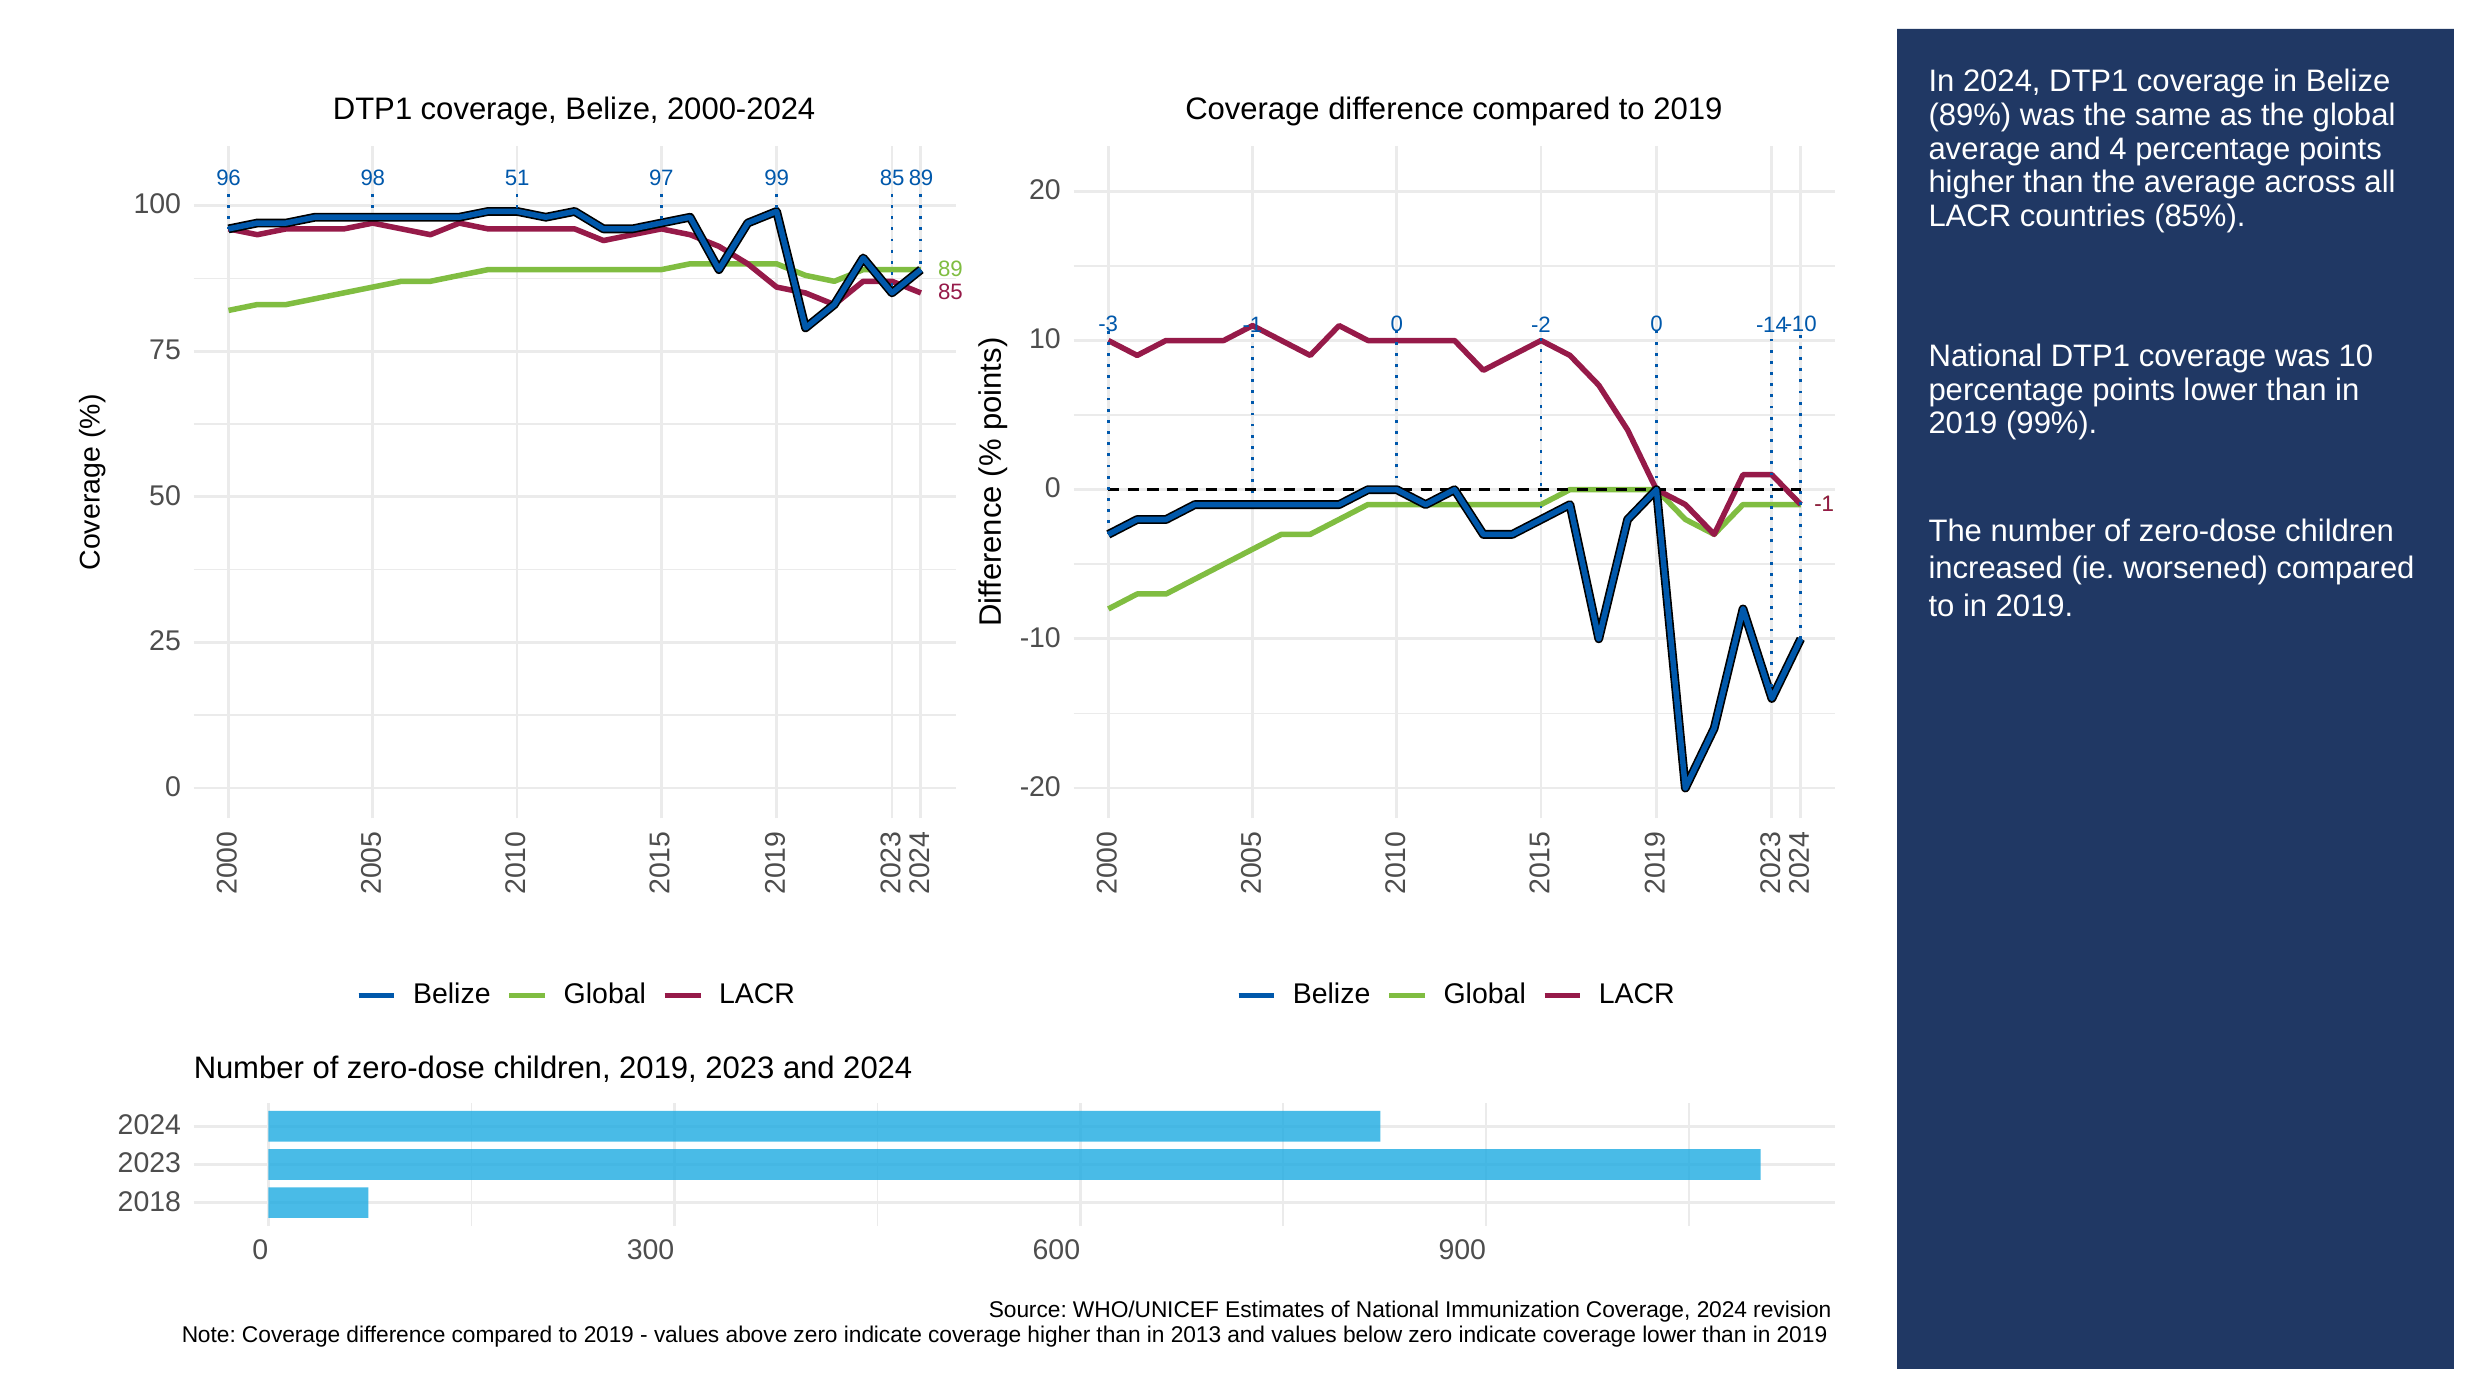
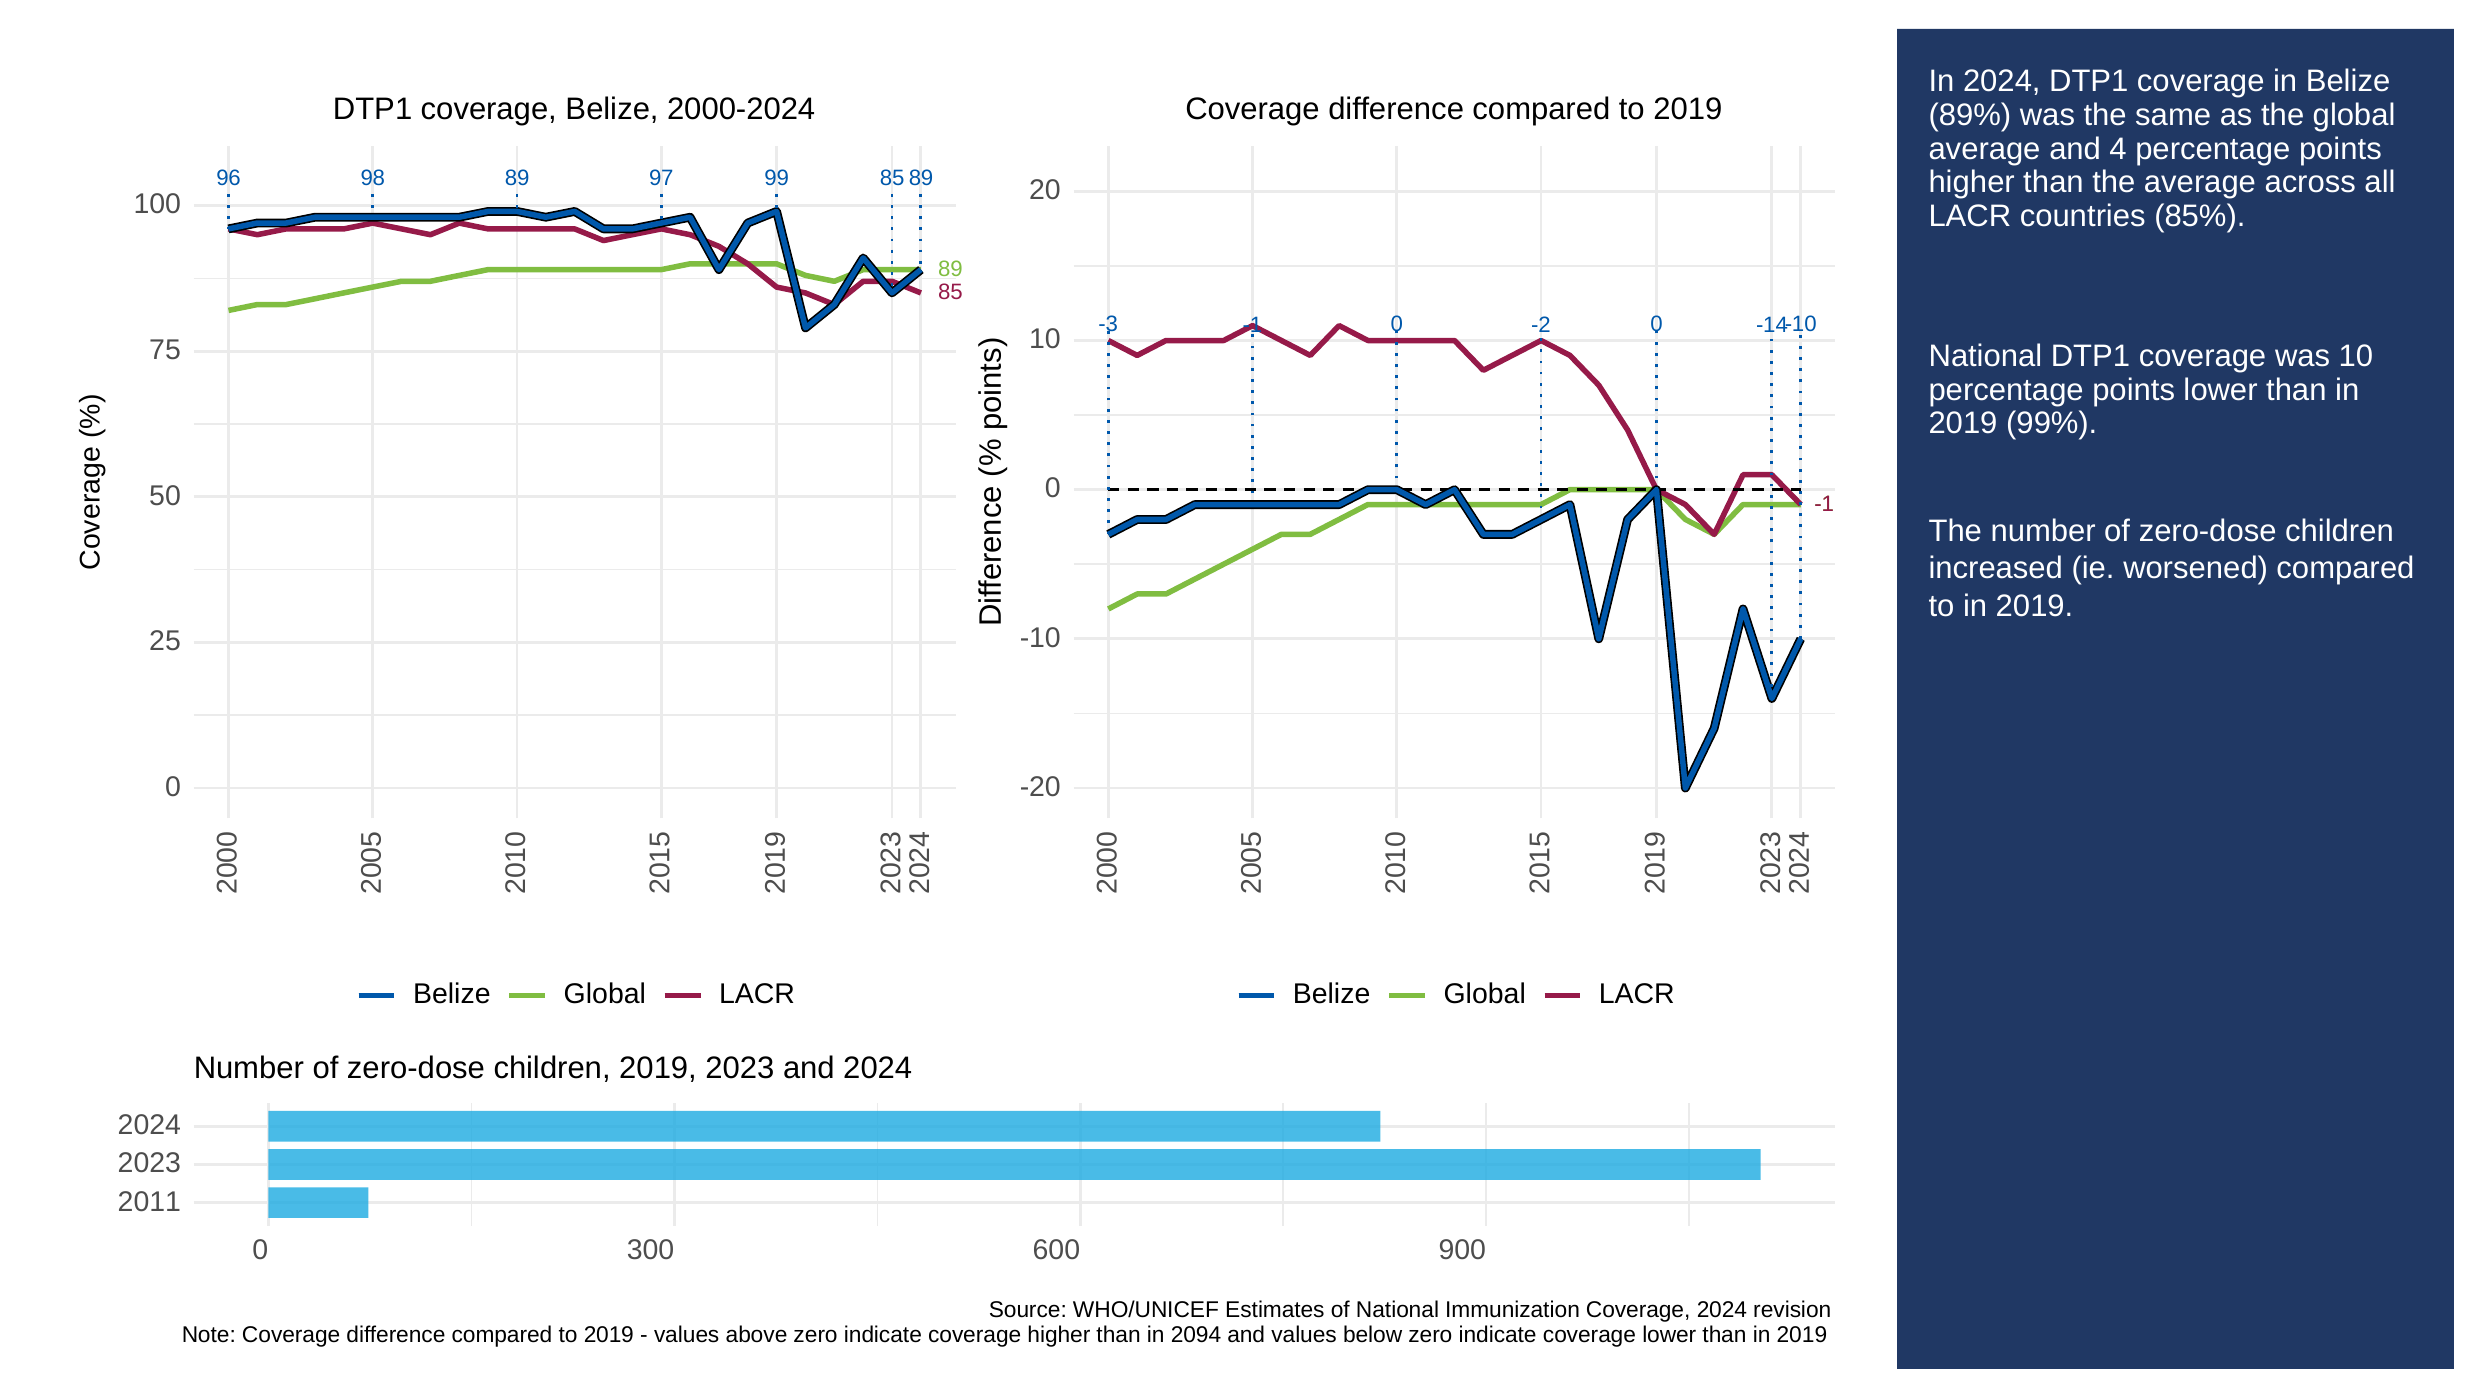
98 51: 51 -> 89
2018: 2018 -> 2011
2013: 2013 -> 2094
